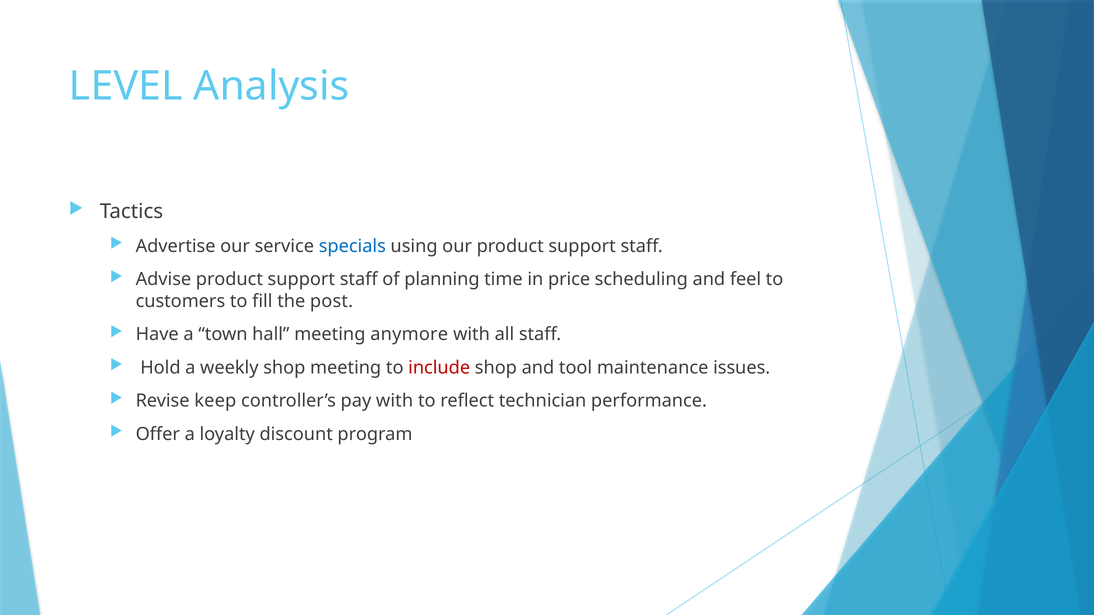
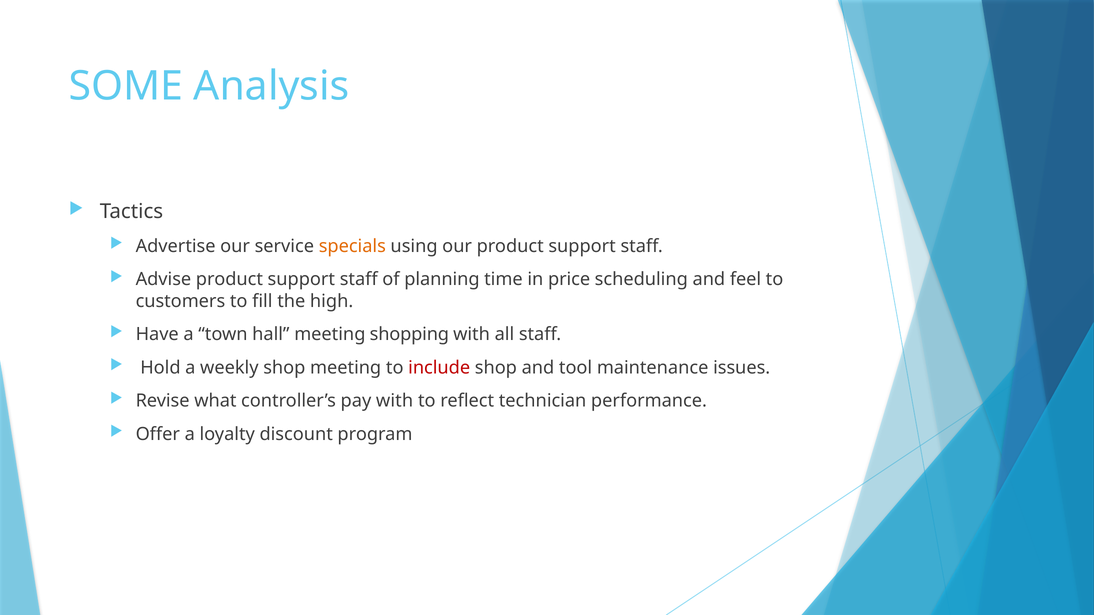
LEVEL: LEVEL -> SOME
specials colour: blue -> orange
post: post -> high
anymore: anymore -> shopping
keep: keep -> what
